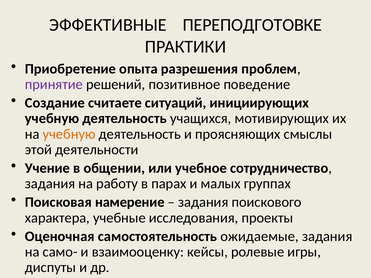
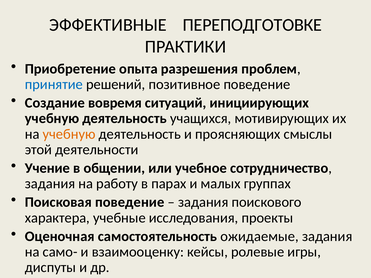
принятие colour: purple -> blue
считаете: считаете -> вовремя
Поисковая намерение: намерение -> поведение
